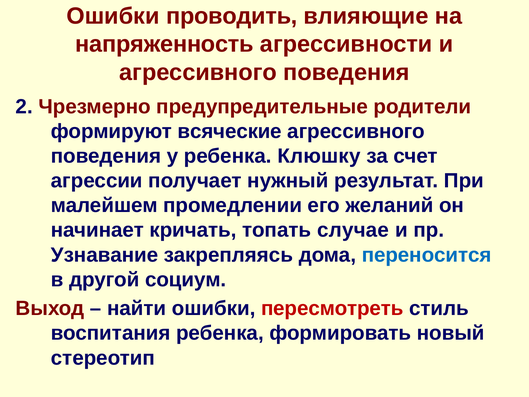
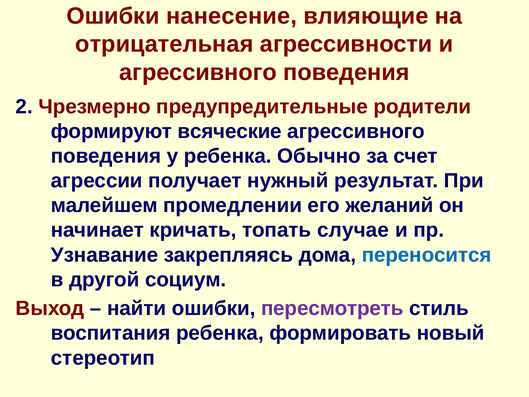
проводить: проводить -> нанесение
напряженность: напряженность -> отрицательная
Клюшку: Клюшку -> Обычно
пересмотреть colour: red -> purple
